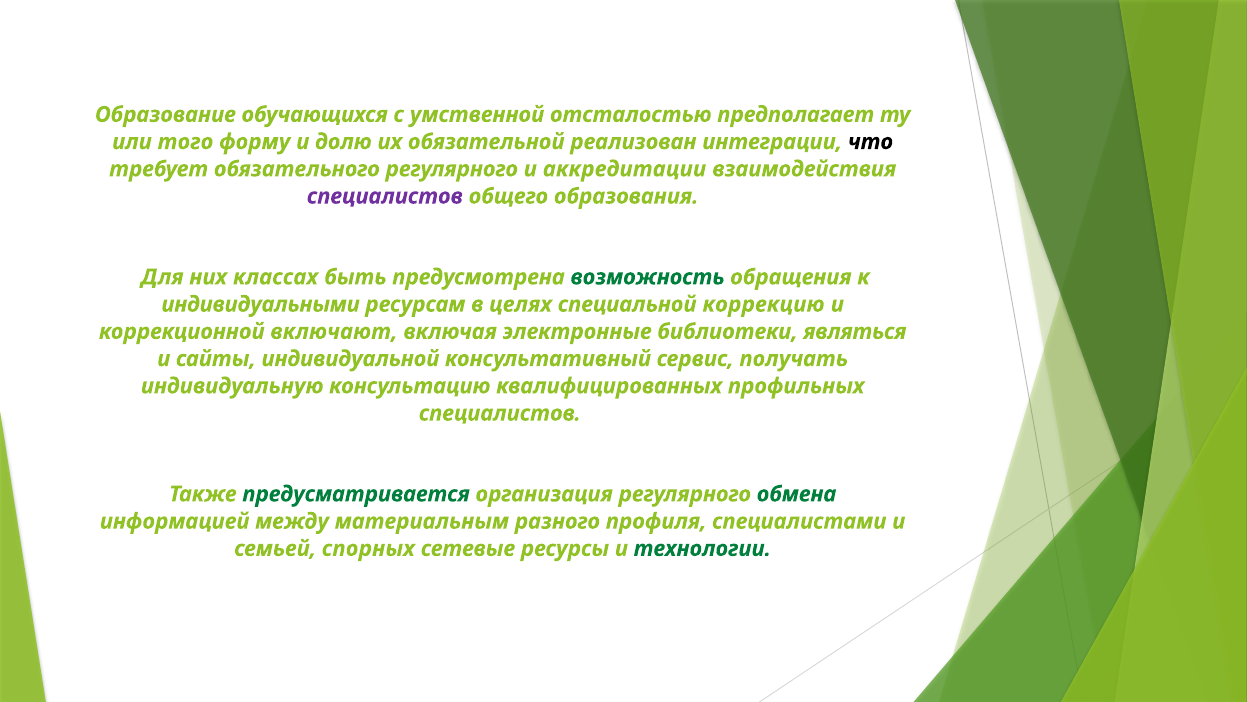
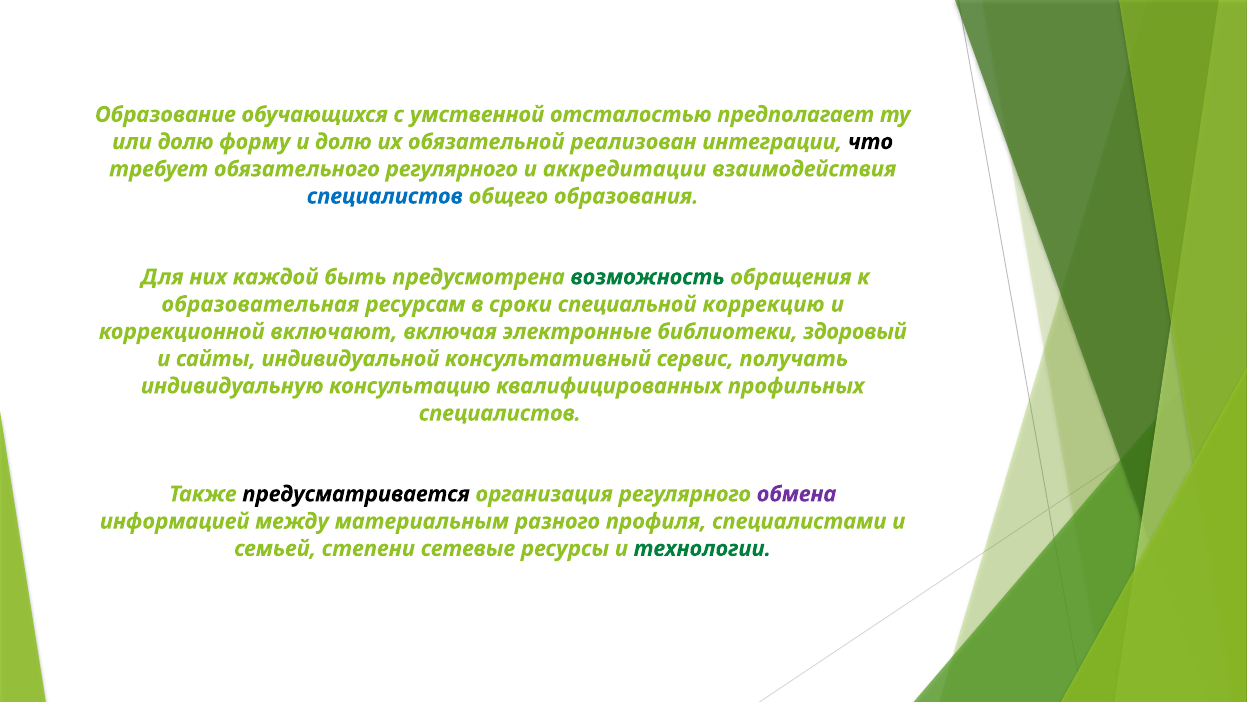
или того: того -> долю
специалистов at (385, 196) colour: purple -> blue
классах: классах -> каждой
индивидуальными: индивидуальными -> образовательная
целях: целях -> сроки
являться: являться -> здоровый
предусматривается colour: green -> black
обмена colour: green -> purple
спорных: спорных -> степени
